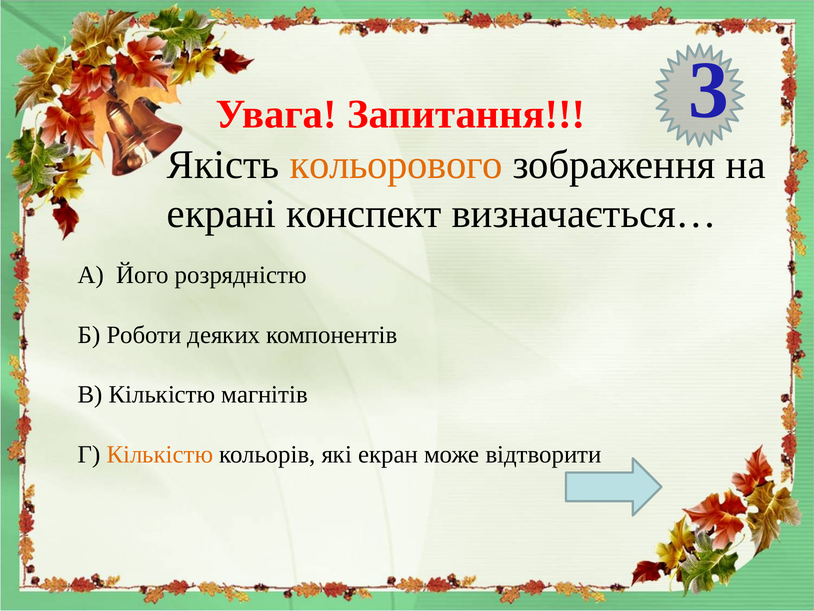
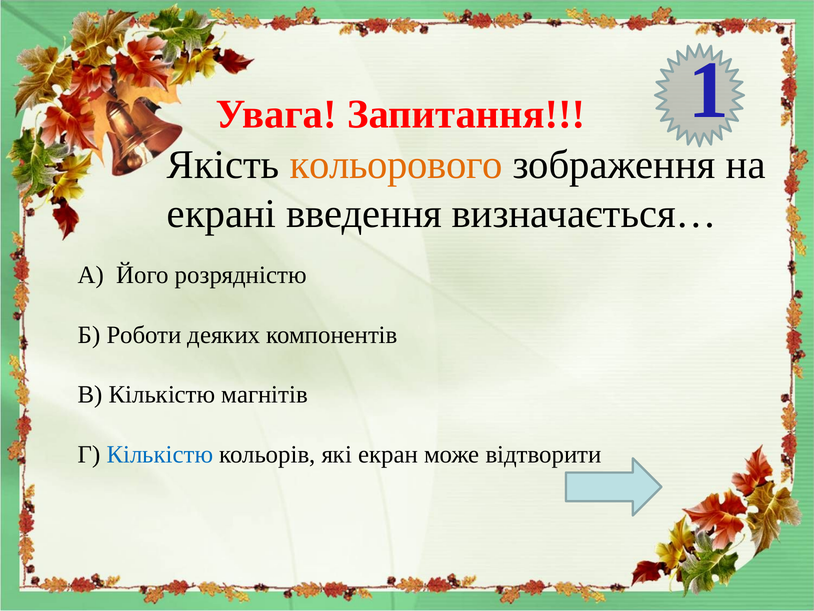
3: 3 -> 1
конспект: конспект -> введення
Кількістю at (160, 454) colour: orange -> blue
